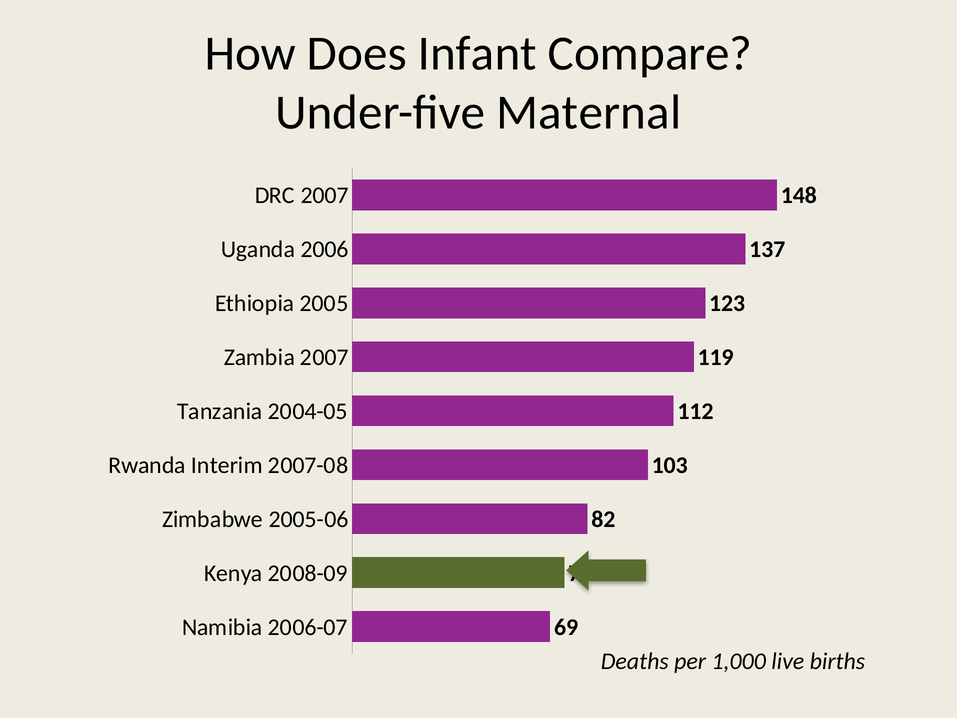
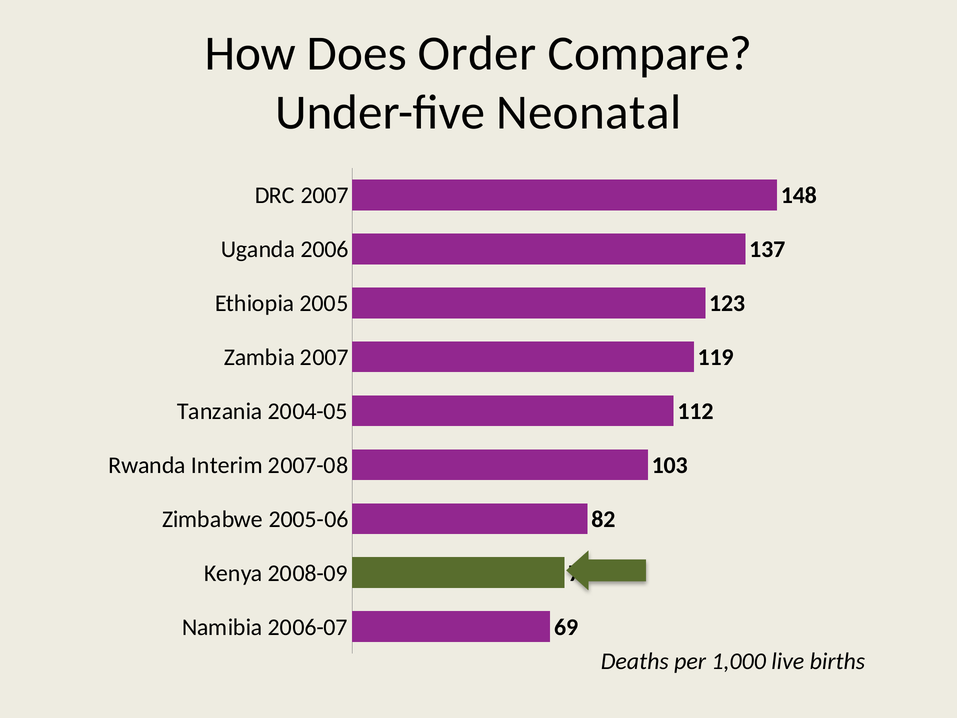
Infant: Infant -> Order
Maternal: Maternal -> Neonatal
